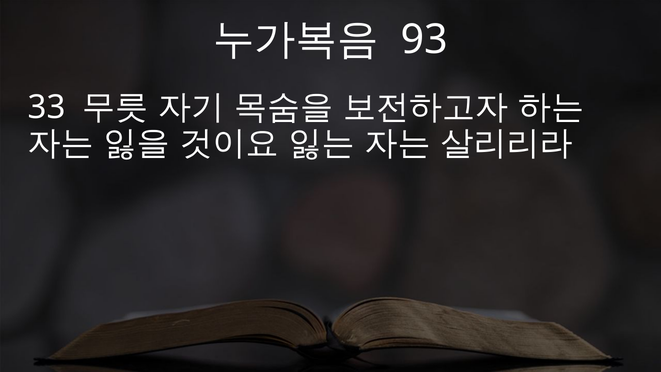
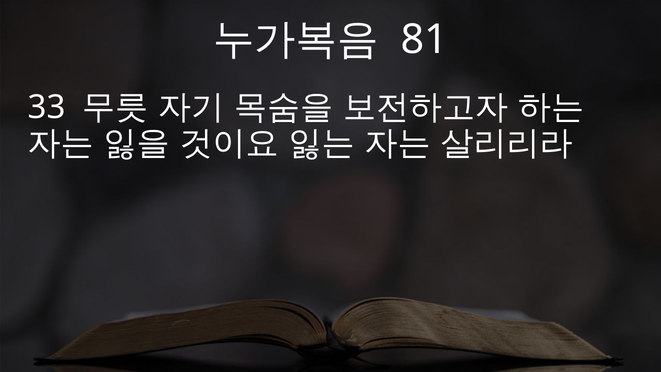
93: 93 -> 81
